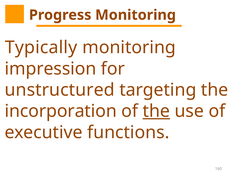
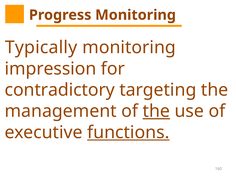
unstructured: unstructured -> contradictory
incorporation: incorporation -> management
functions underline: none -> present
